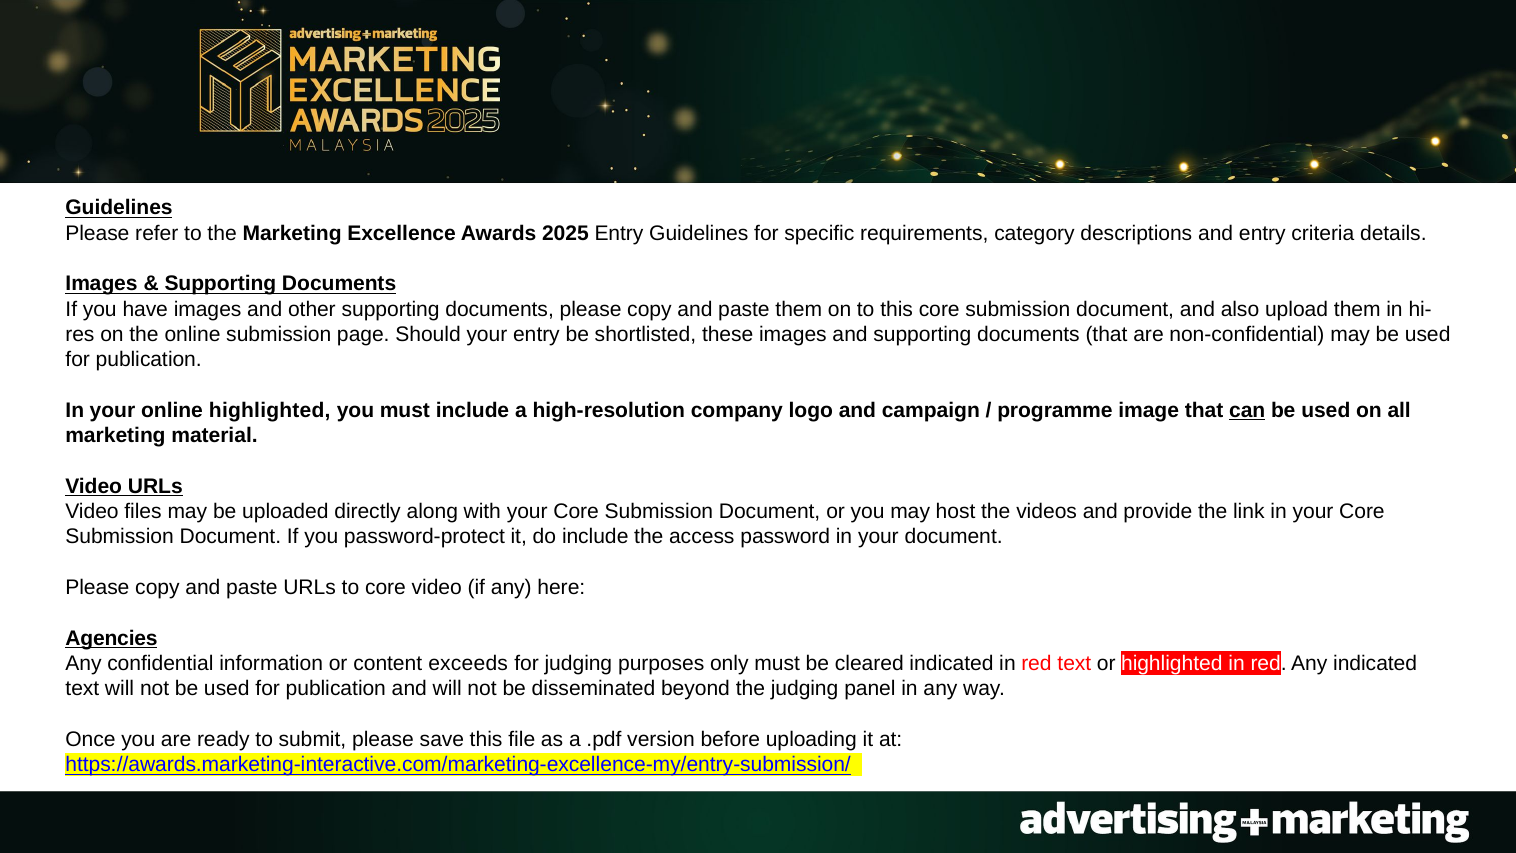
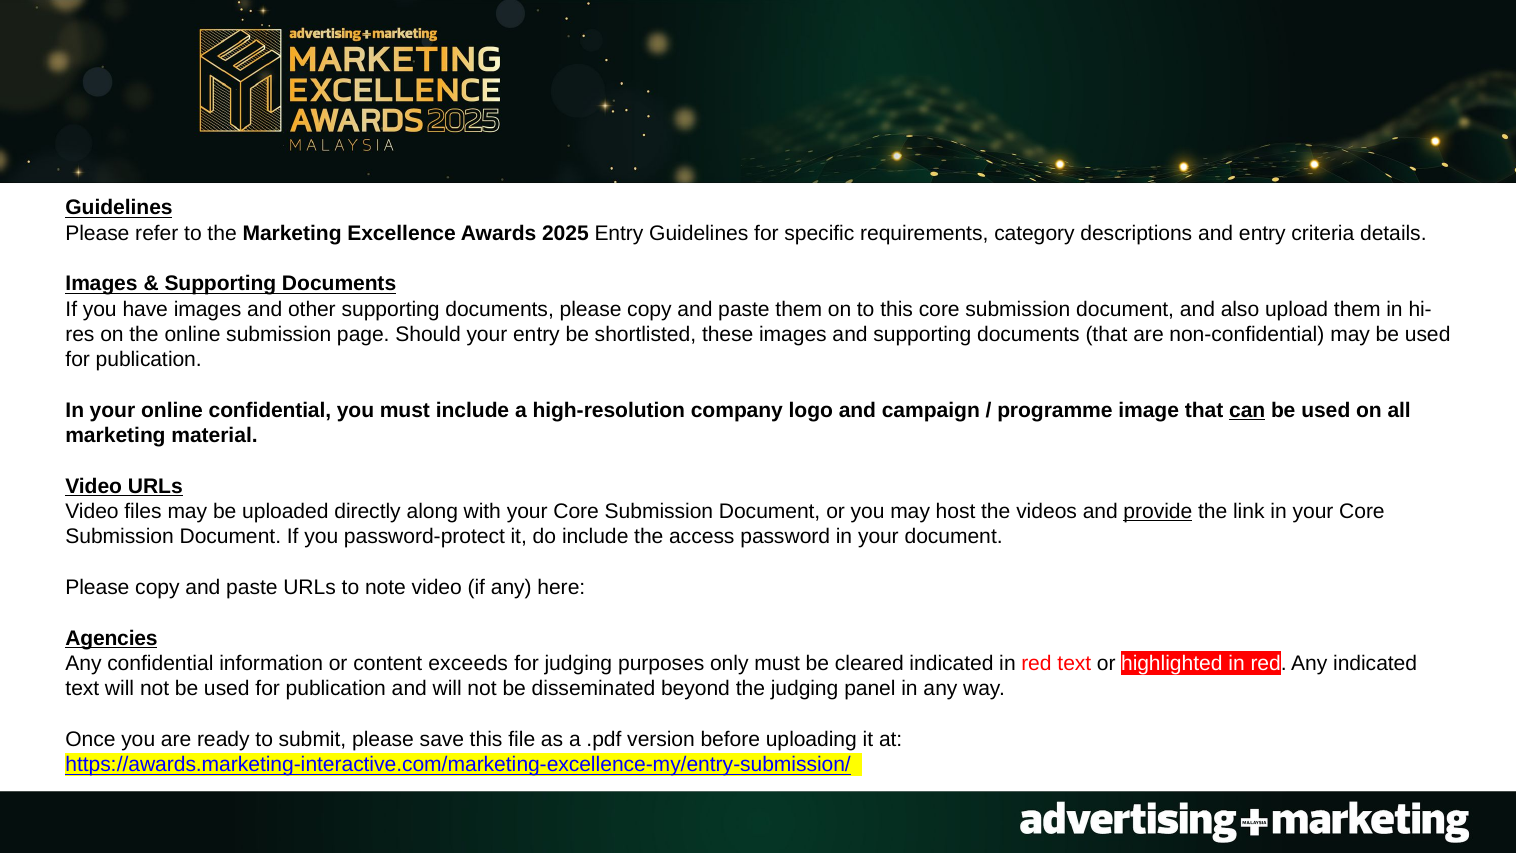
online highlighted: highlighted -> confidential
provide underline: none -> present
to core: core -> note
